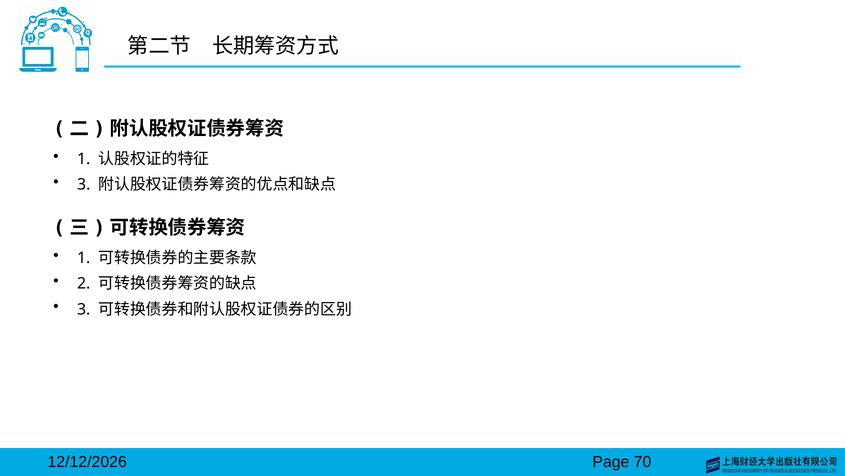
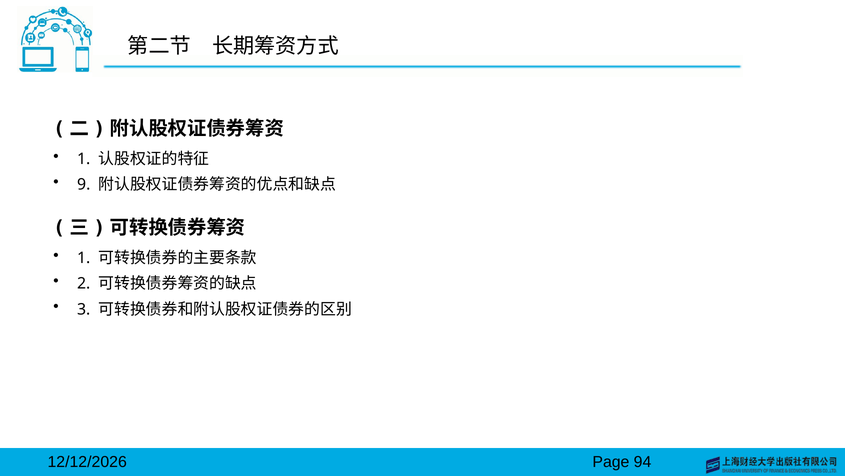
3 at (84, 184): 3 -> 9
70: 70 -> 94
